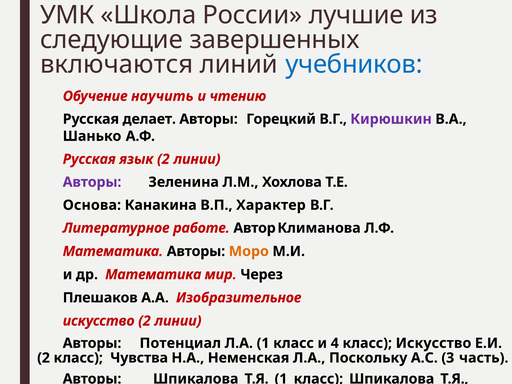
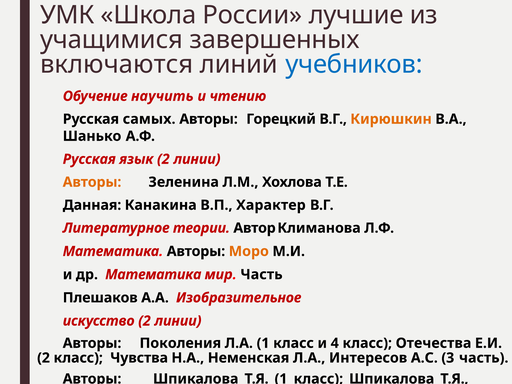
следующие: следующие -> учащимися
делает: делает -> самых
Кирюшкин colour: purple -> orange
Авторы at (92, 182) colour: purple -> orange
Основа: Основа -> Данная
работе: работе -> теории
мир Через: Через -> Часть
Потенциал: Потенциал -> Поколения
класс Искусство: Искусство -> Отечества
Поскольку: Поскольку -> Интересов
